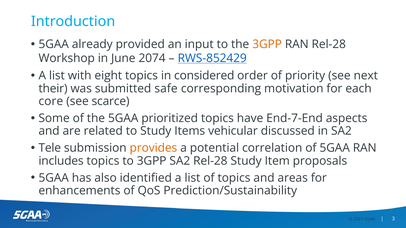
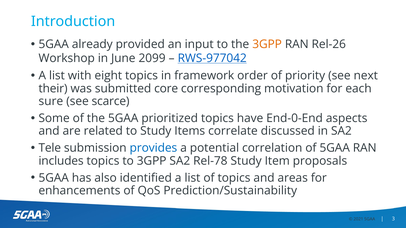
RAN Rel-28: Rel-28 -> Rel-26
2074: 2074 -> 2099
RWS-852429: RWS-852429 -> RWS-977042
considered: considered -> framework
safe: safe -> core
core: core -> sure
End-7-End: End-7-End -> End-0-End
vehicular: vehicular -> correlate
provides colour: orange -> blue
SA2 Rel-28: Rel-28 -> Rel-78
